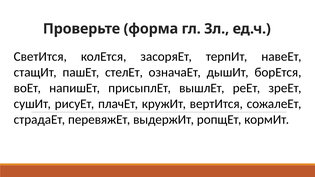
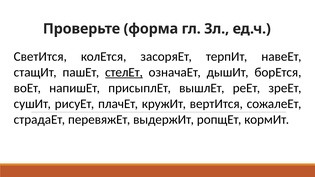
стелЕт underline: none -> present
